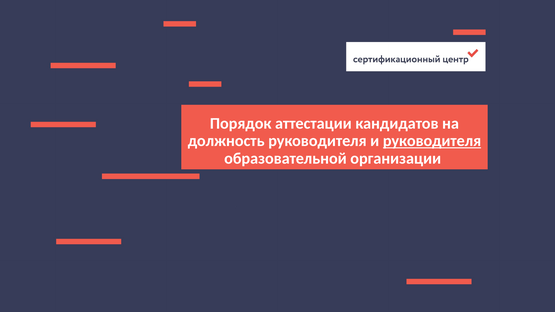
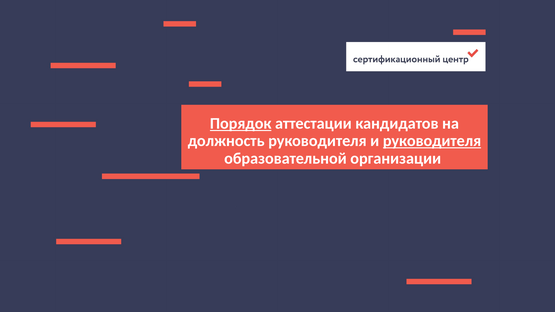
Порядок underline: none -> present
